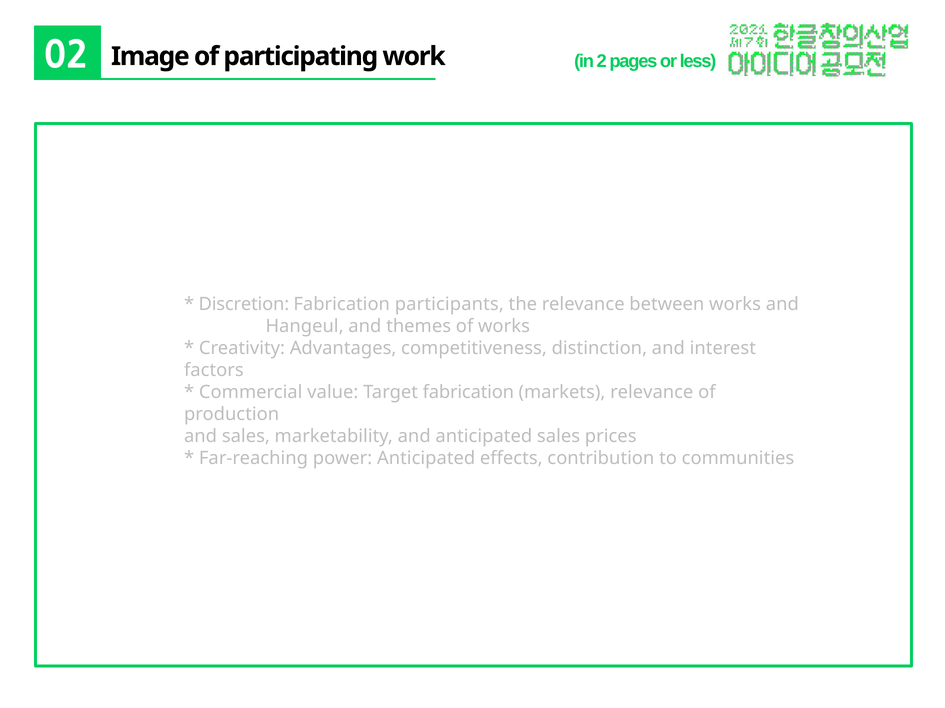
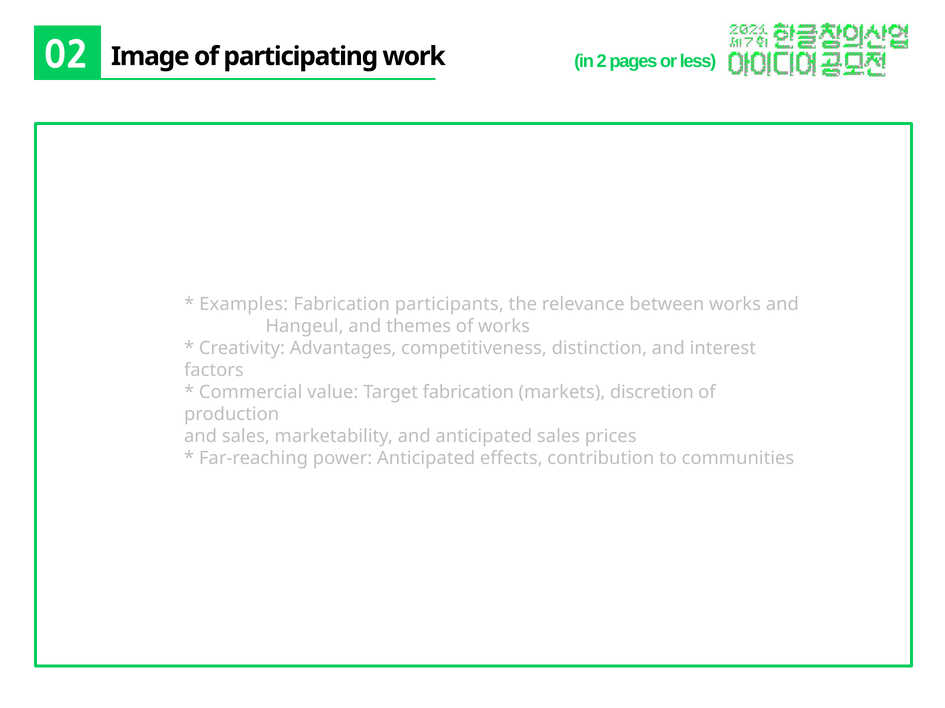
Discretion: Discretion -> Examples
markets relevance: relevance -> discretion
